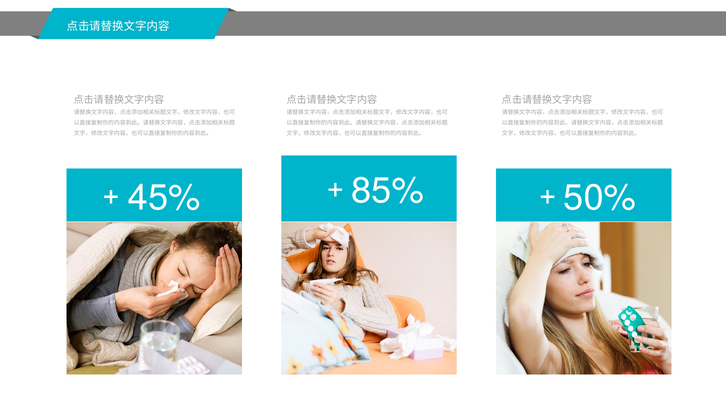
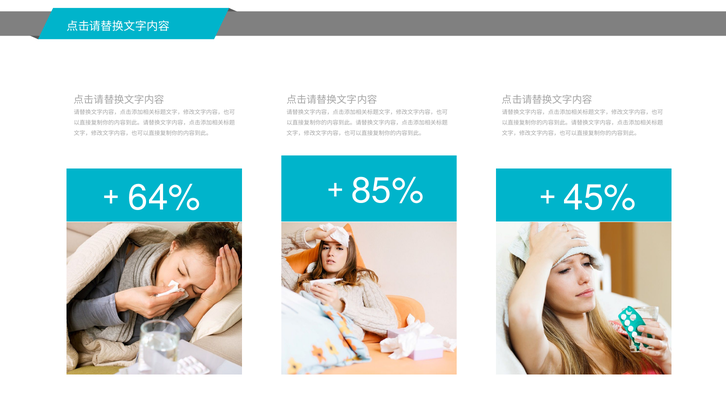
45%: 45% -> 64%
50%: 50% -> 45%
